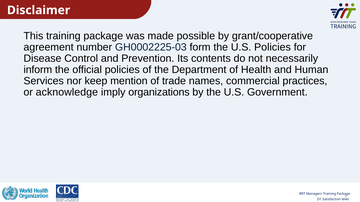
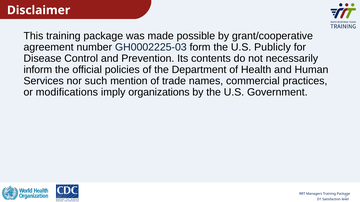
U.S Policies: Policies -> Publicly
keep: keep -> such
acknowledge: acknowledge -> modifications
